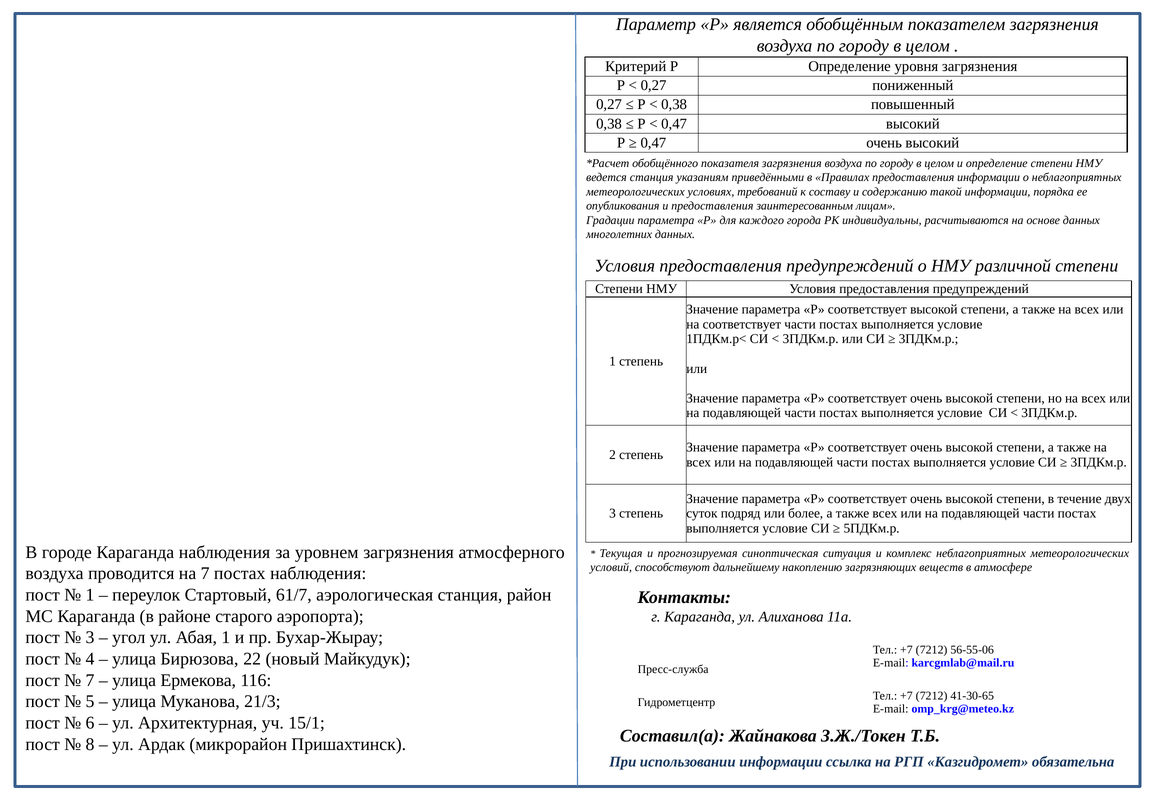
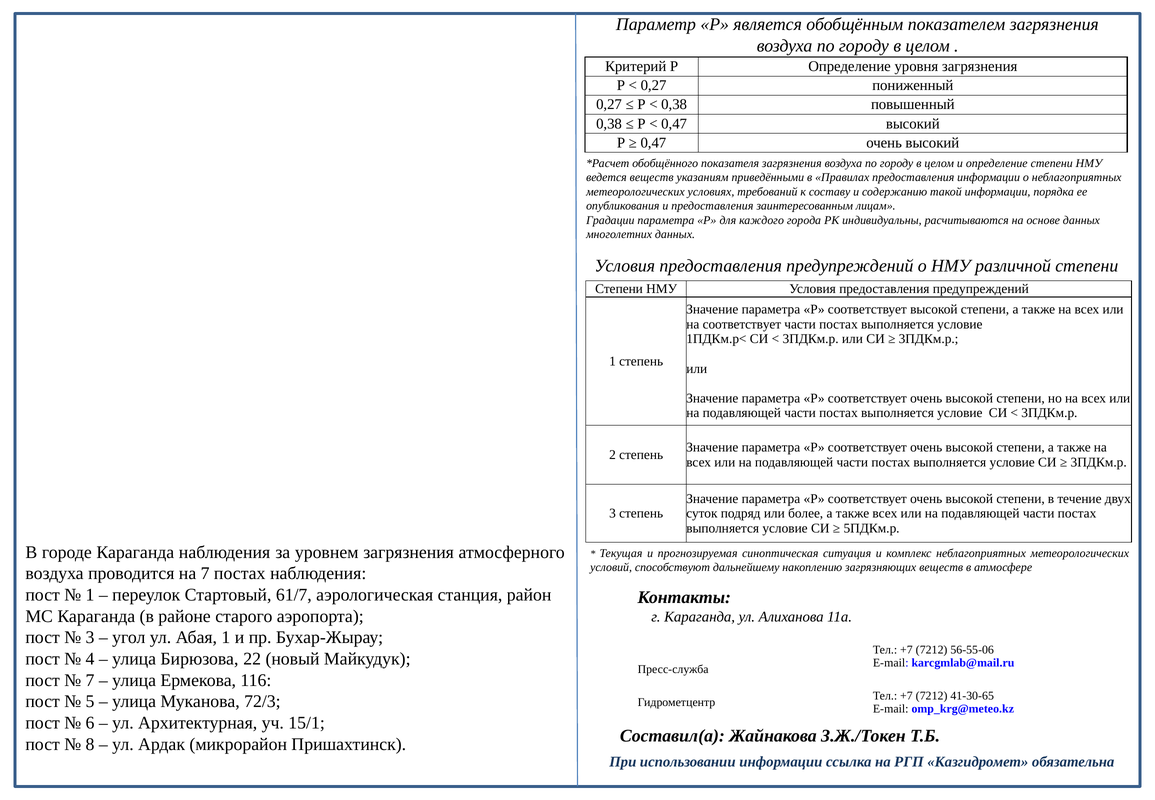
ведется станция: станция -> веществ
21/3: 21/3 -> 72/3
